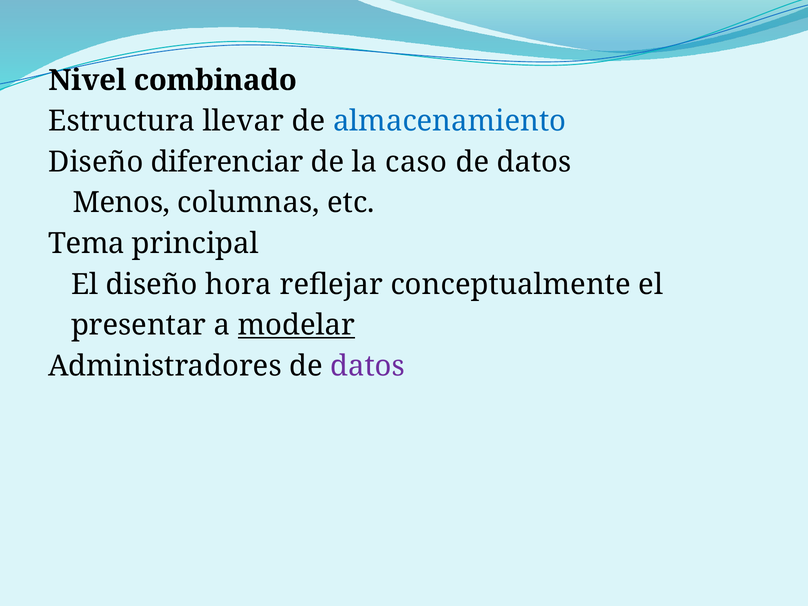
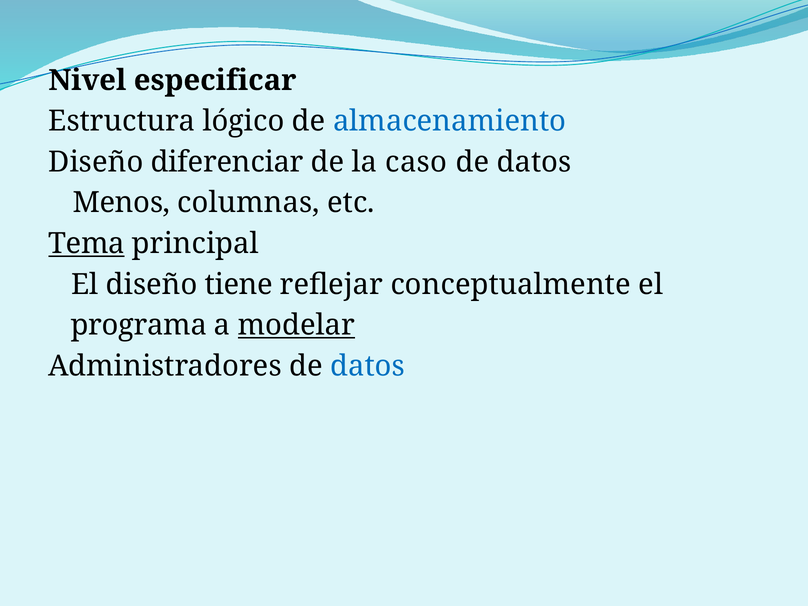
combinado: combinado -> especificar
llevar: llevar -> lógico
Tema underline: none -> present
hora: hora -> tiene
presentar: presentar -> programa
datos at (368, 366) colour: purple -> blue
